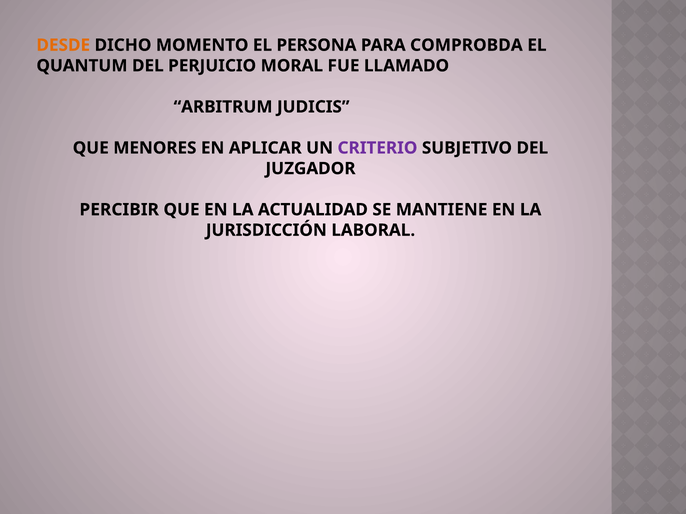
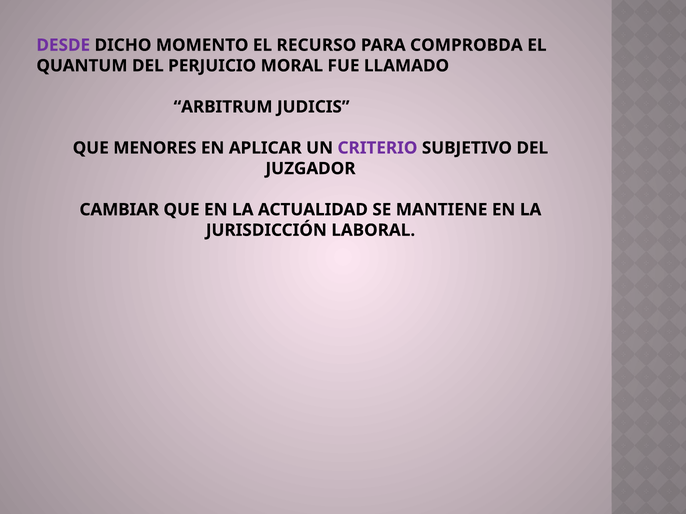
DESDE colour: orange -> purple
PERSONA: PERSONA -> RECURSO
PERCIBIR: PERCIBIR -> CAMBIAR
